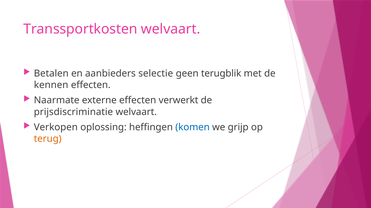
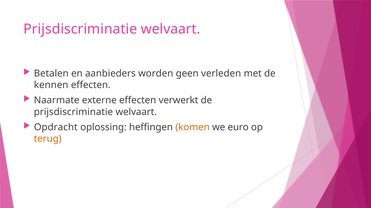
Transsportkosten at (80, 29): Transsportkosten -> Prijsdiscriminatie
selectie: selectie -> worden
terugblik: terugblik -> verleden
Verkopen: Verkopen -> Opdracht
komen colour: blue -> orange
grijp: grijp -> euro
